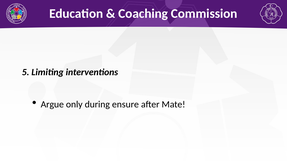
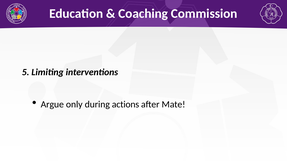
ensure: ensure -> actions
